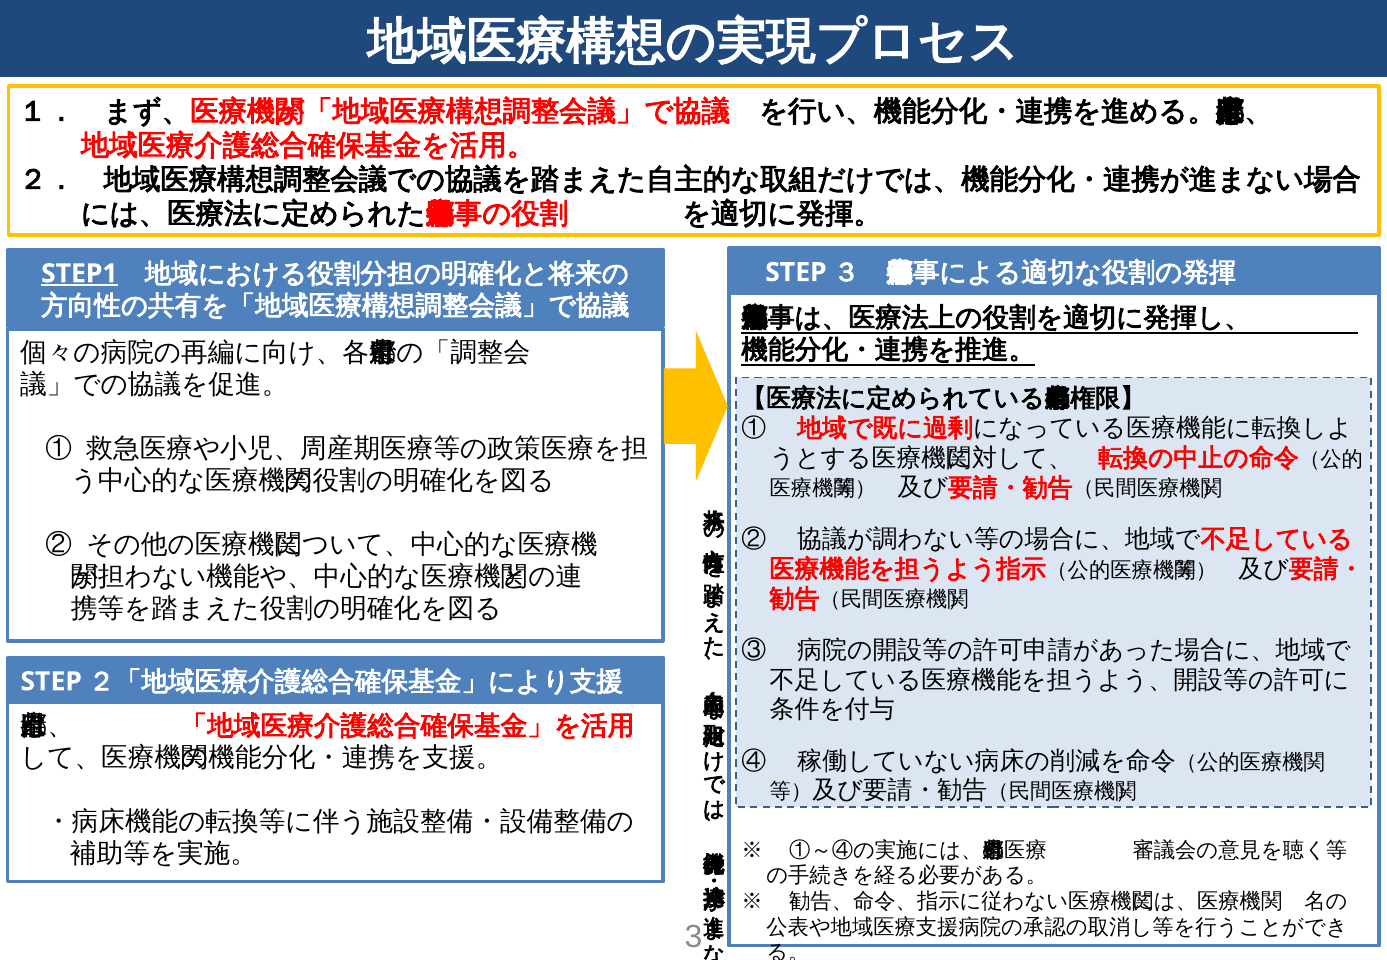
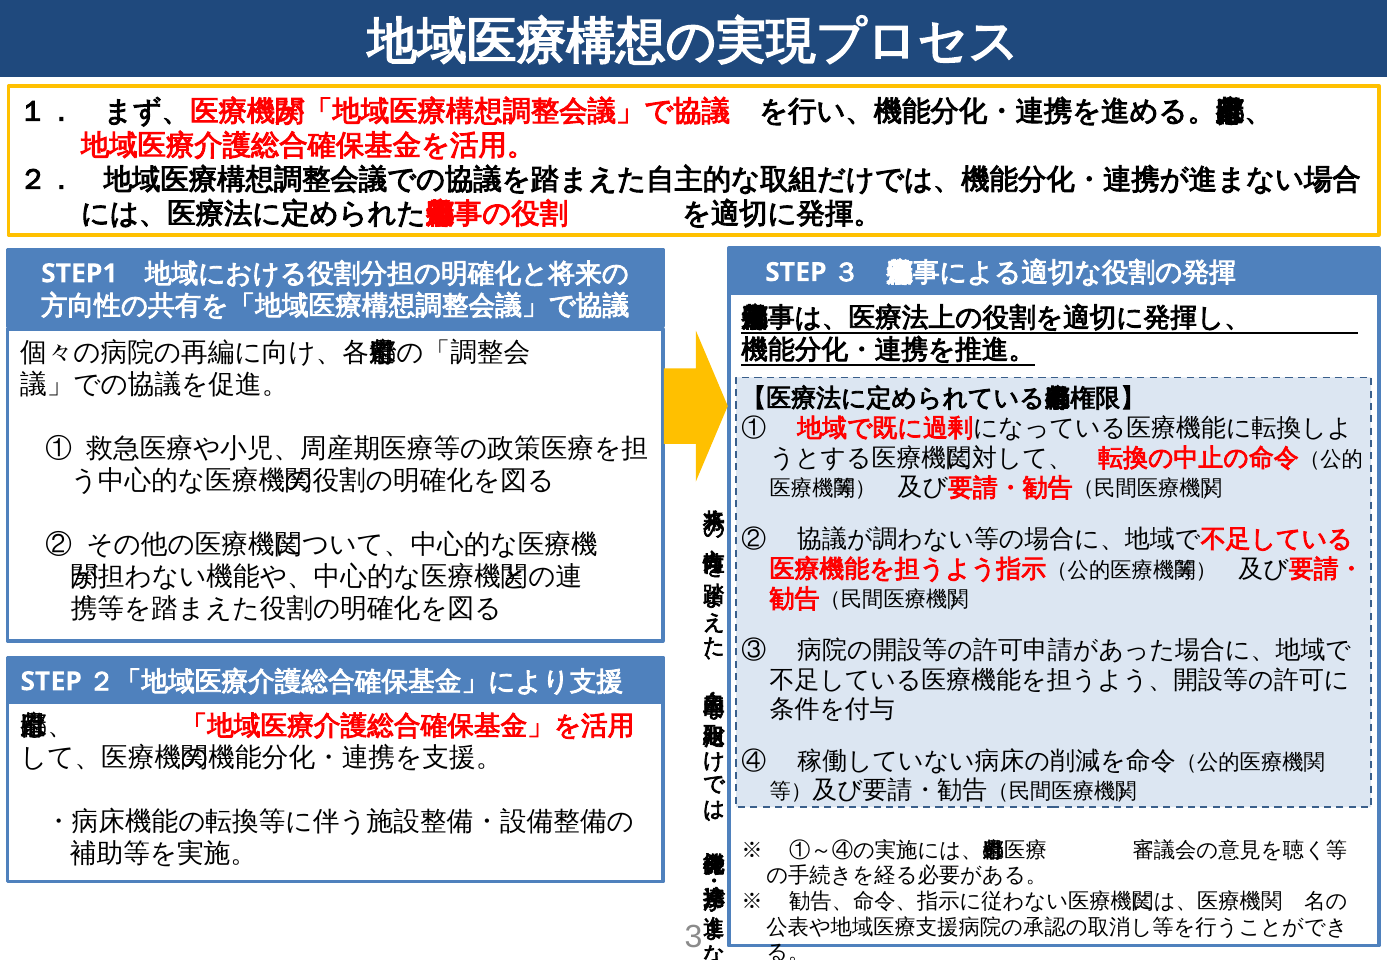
STEP1 underline: present -> none
